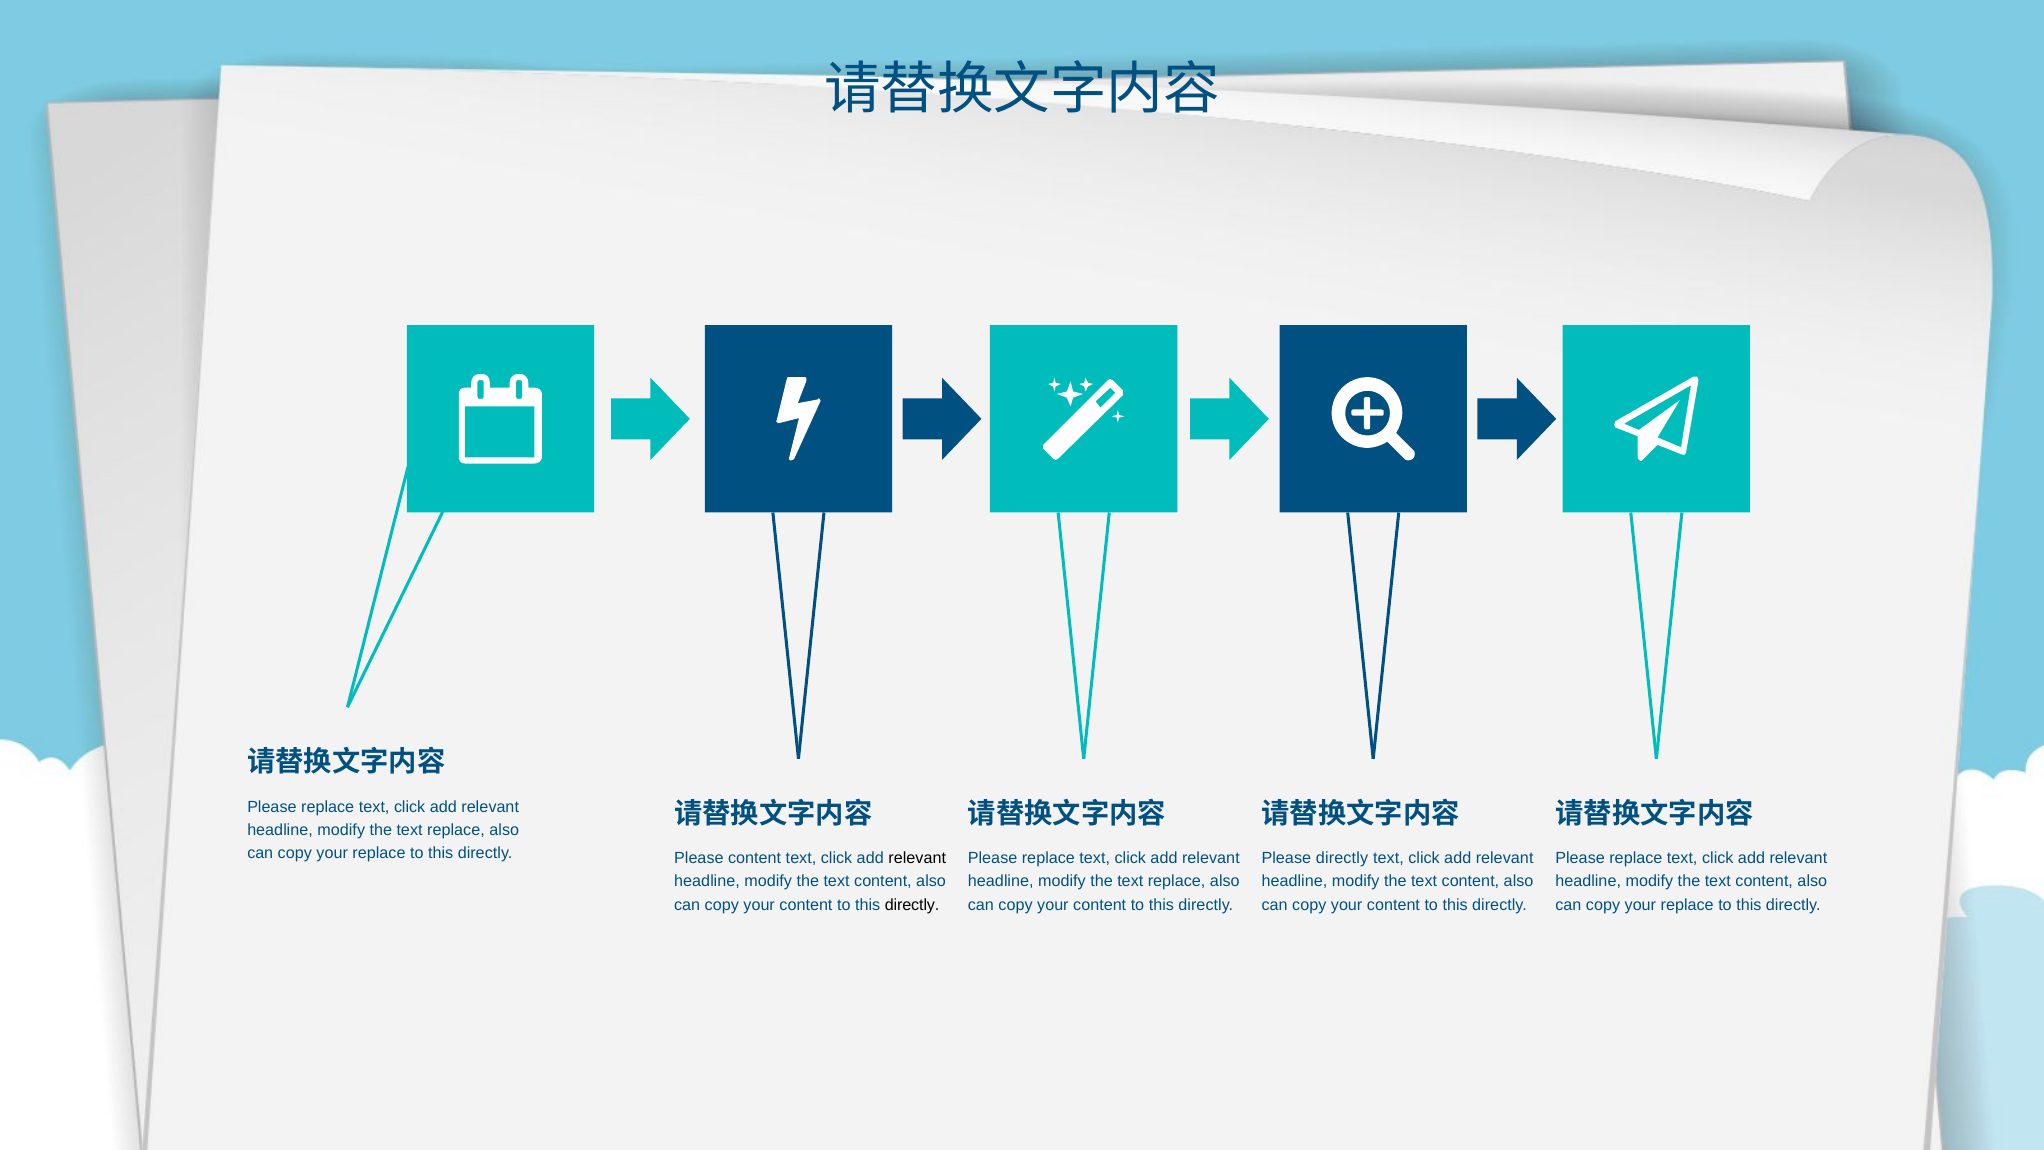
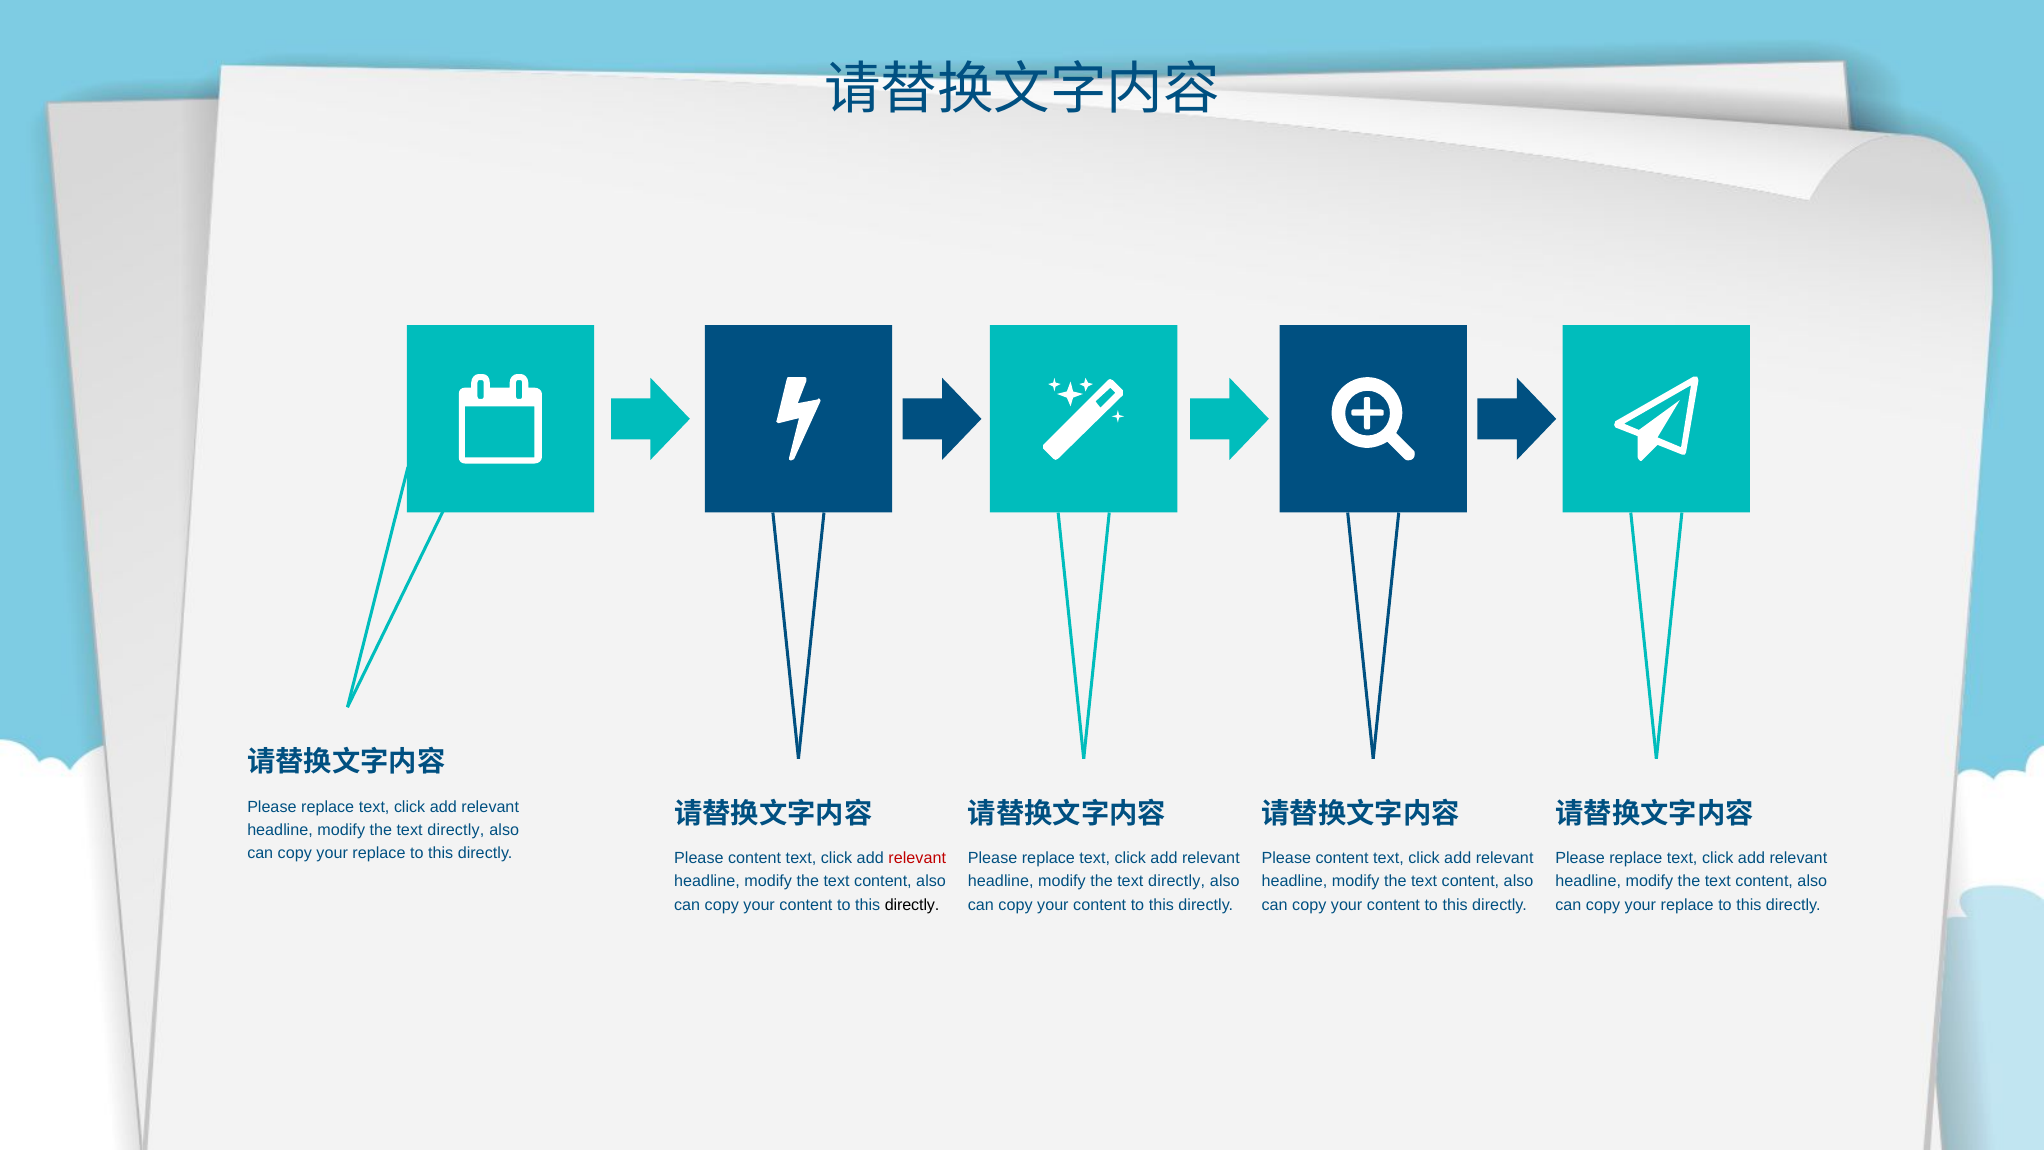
replace at (456, 830): replace -> directly
relevant at (917, 858) colour: black -> red
directly at (1342, 858): directly -> content
replace at (1177, 881): replace -> directly
